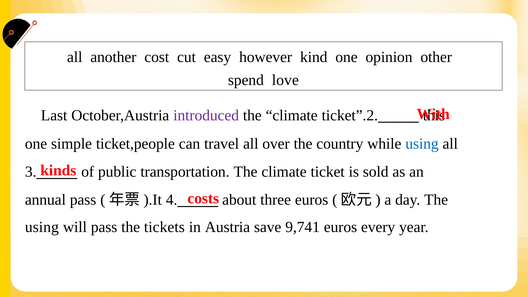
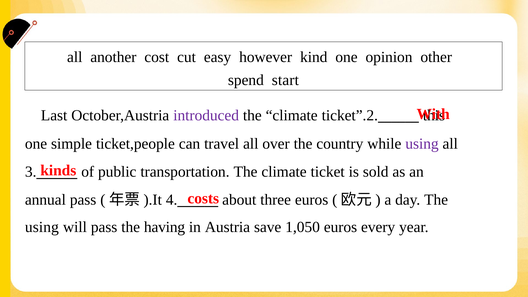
love: love -> start
using at (422, 144) colour: blue -> purple
tickets: tickets -> having
9,741: 9,741 -> 1,050
